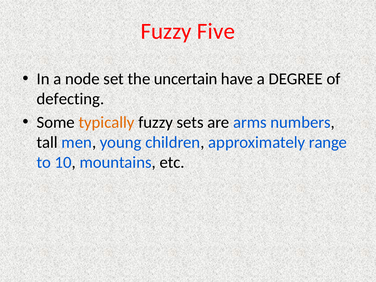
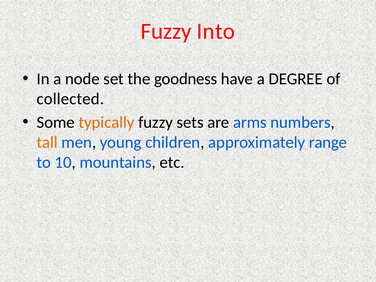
Five: Five -> Into
uncertain: uncertain -> goodness
defecting: defecting -> collected
tall colour: black -> orange
